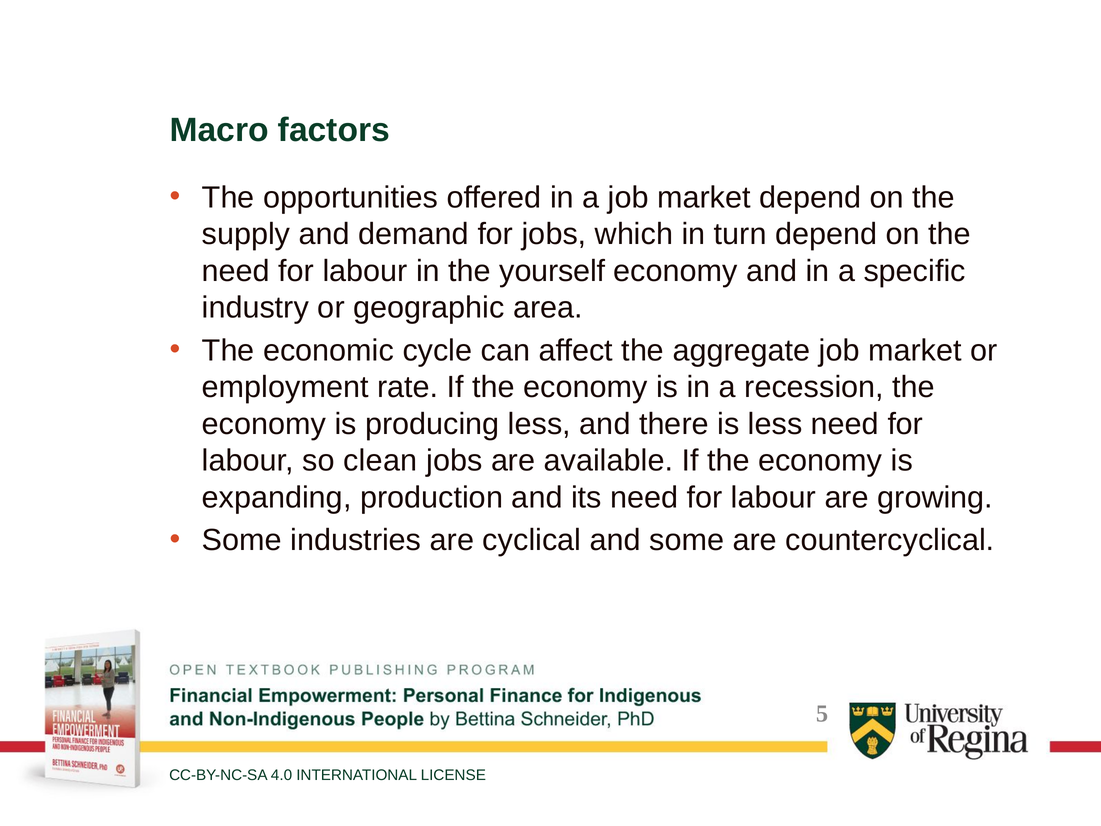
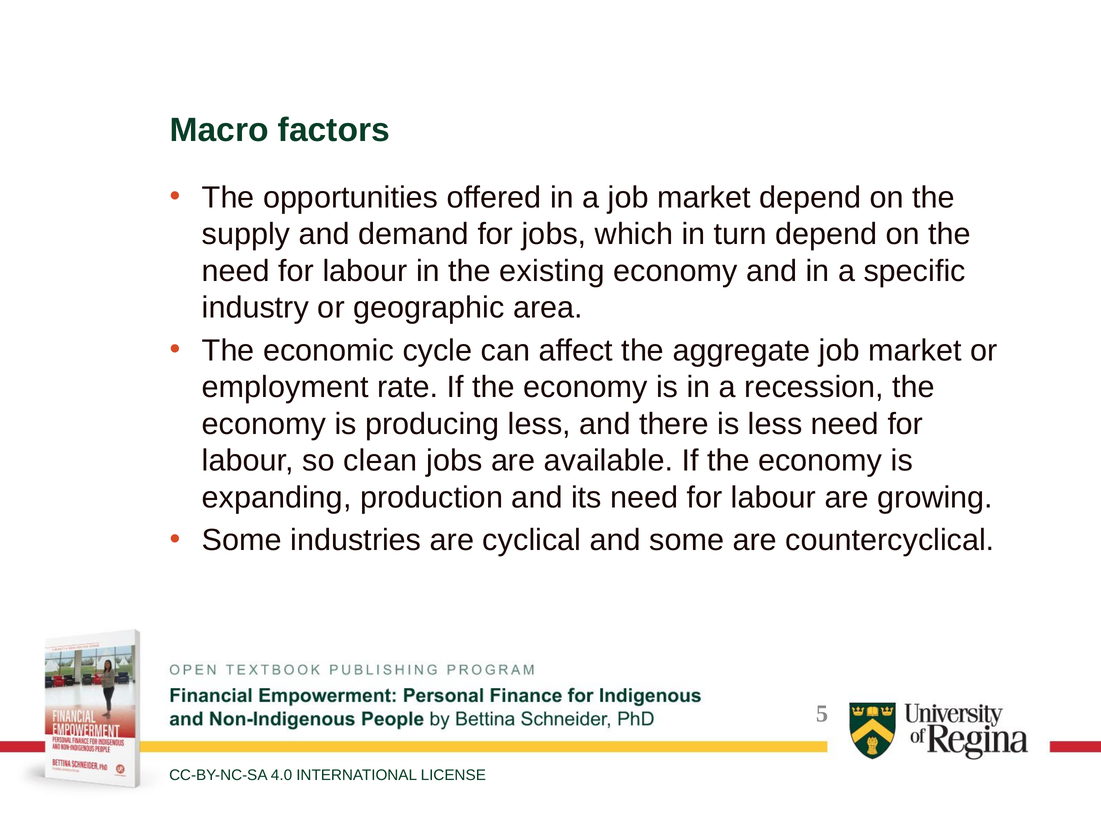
yourself: yourself -> existing
